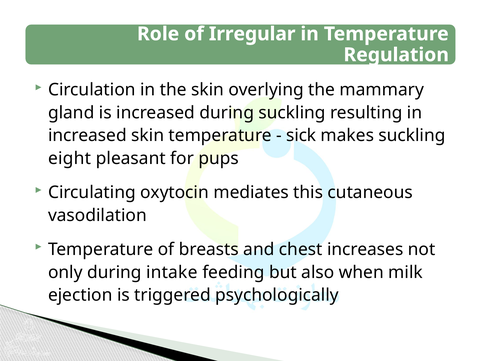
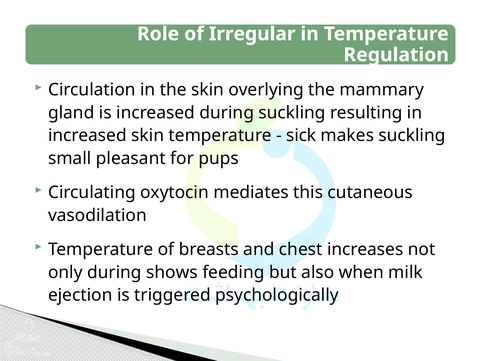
eight: eight -> small
intake: intake -> shows
